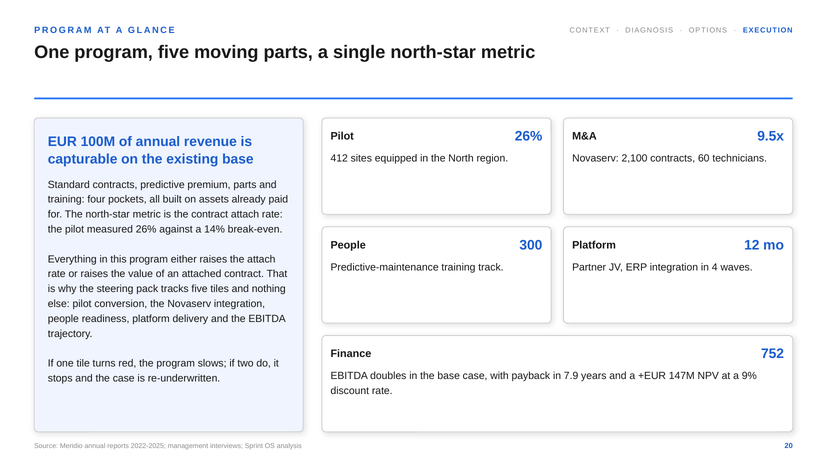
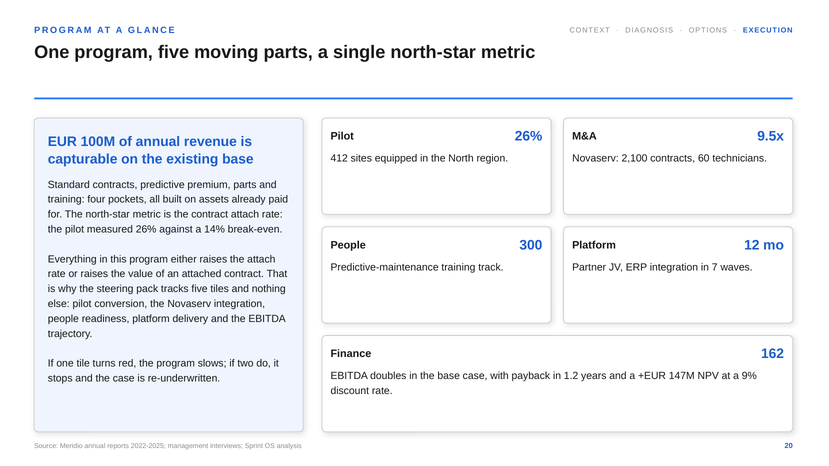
4: 4 -> 7
752: 752 -> 162
7.9: 7.9 -> 1.2
